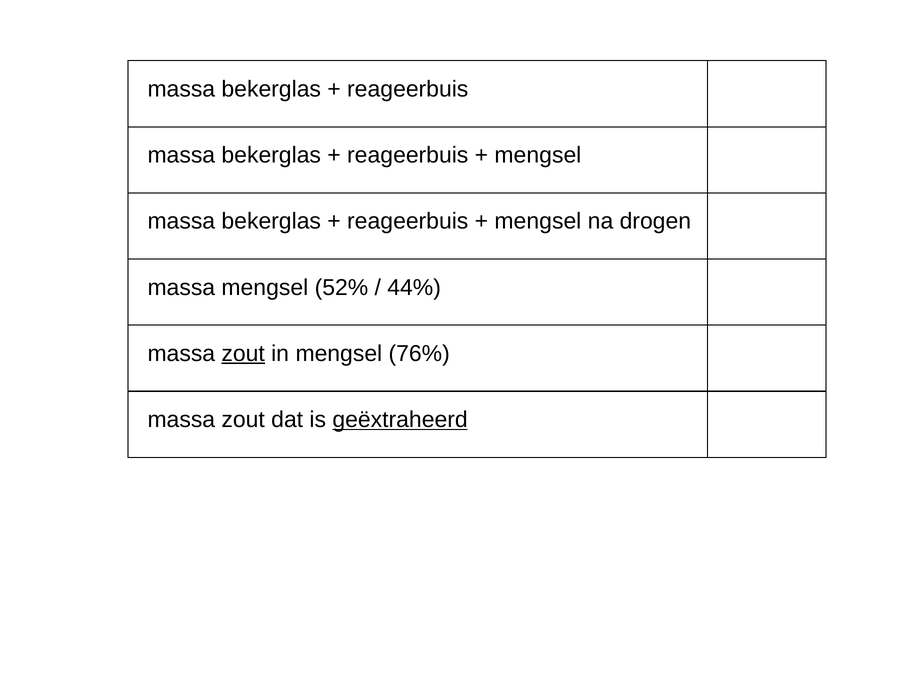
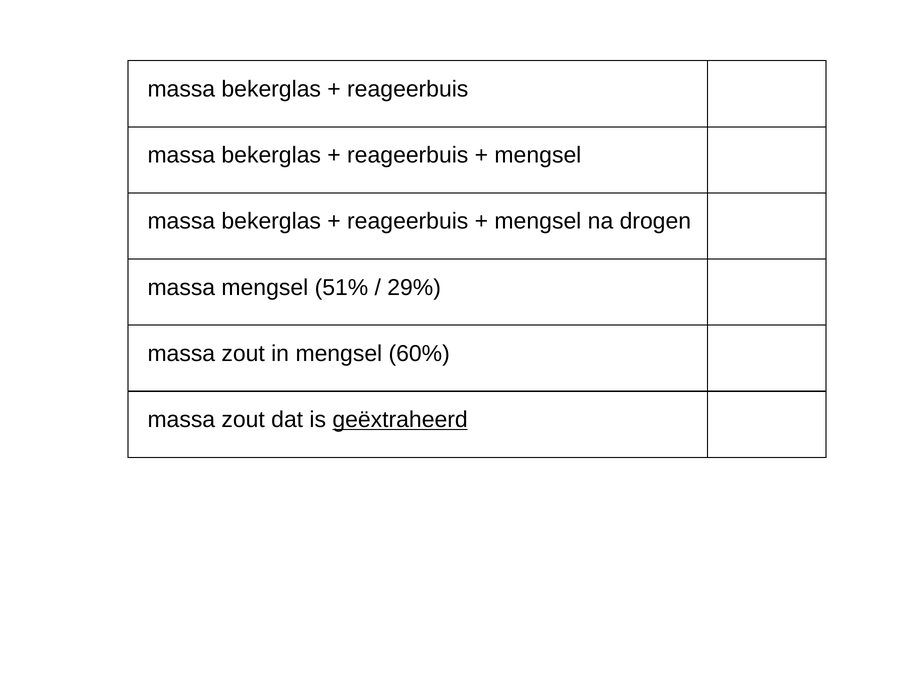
52%: 52% -> 51%
44%: 44% -> 29%
zout at (243, 354) underline: present -> none
76%: 76% -> 60%
